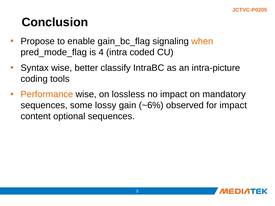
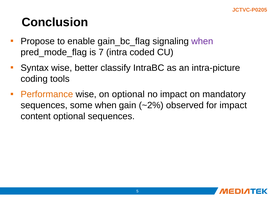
when at (202, 41) colour: orange -> purple
4: 4 -> 7
on lossless: lossless -> optional
some lossy: lossy -> when
~6%: ~6% -> ~2%
